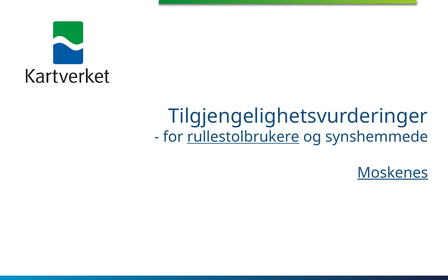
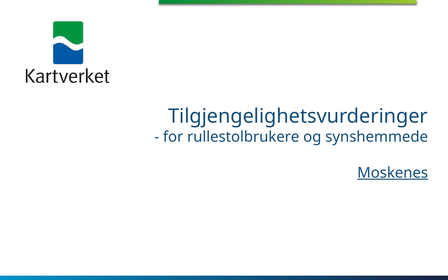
rullestolbrukere underline: present -> none
